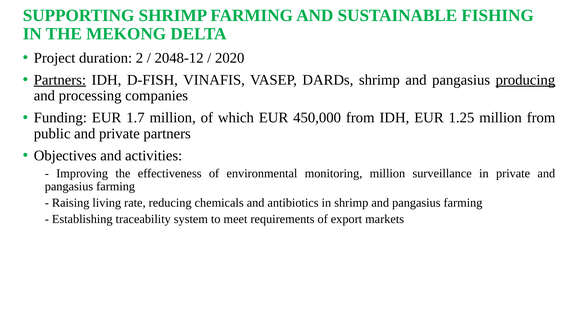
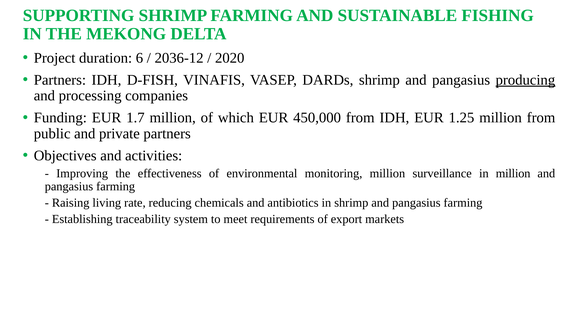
2: 2 -> 6
2048-12: 2048-12 -> 2036-12
Partners at (60, 80) underline: present -> none
in private: private -> million
